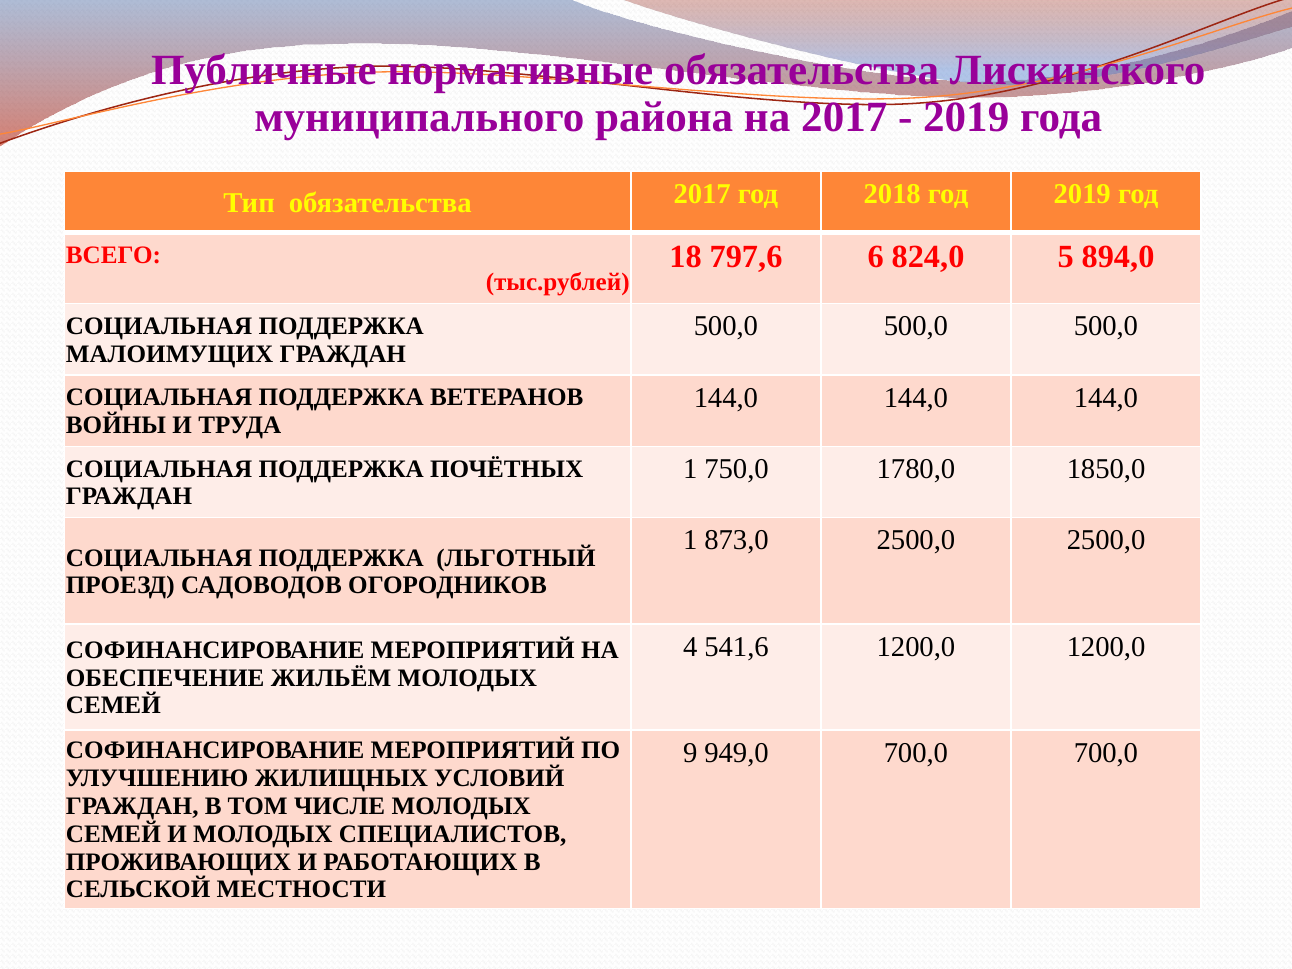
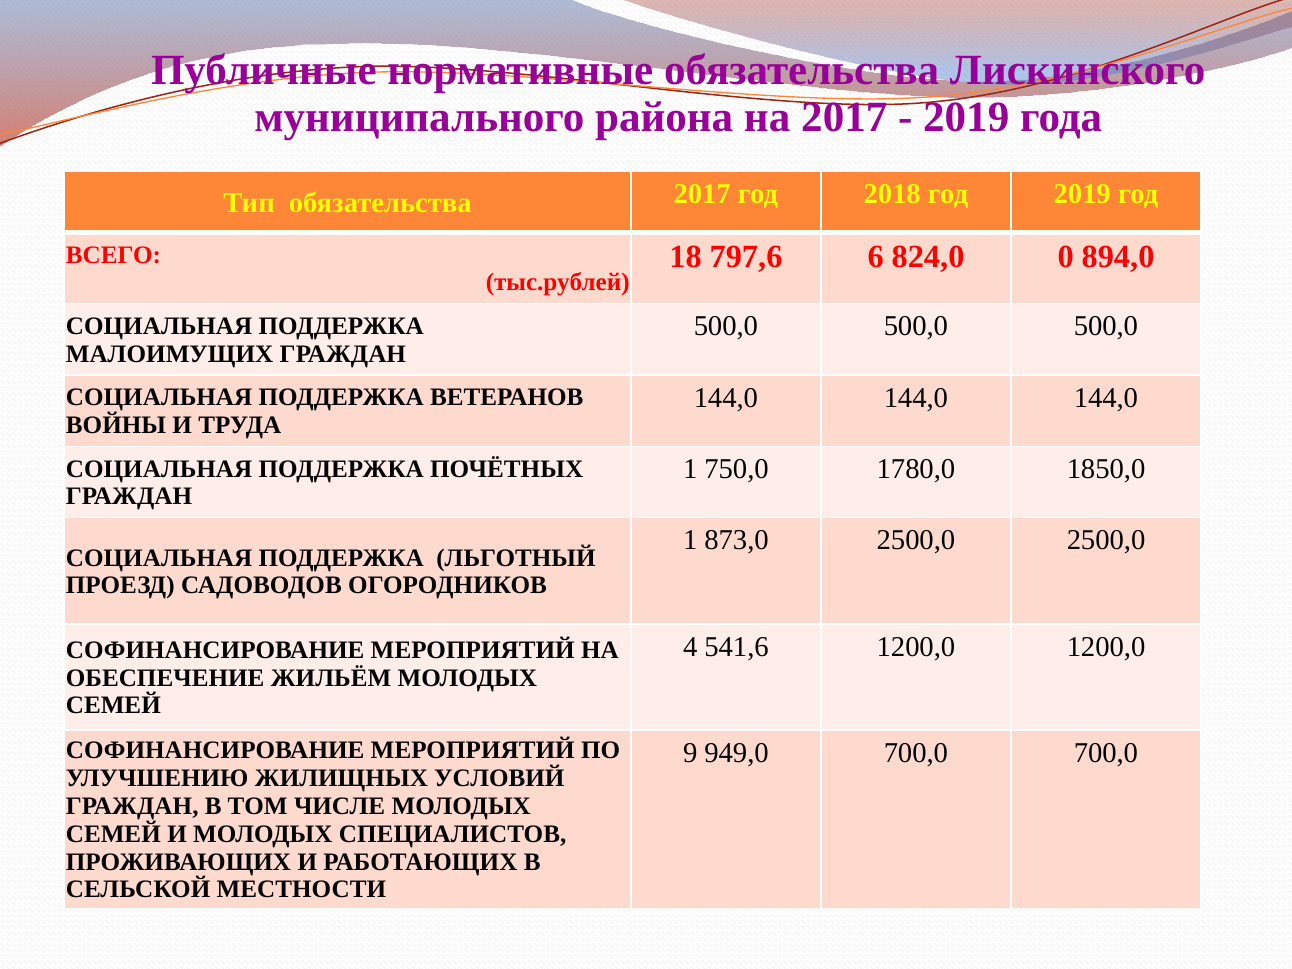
5: 5 -> 0
